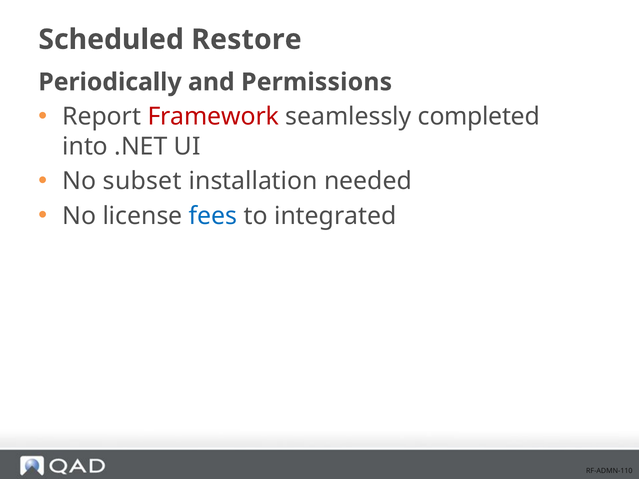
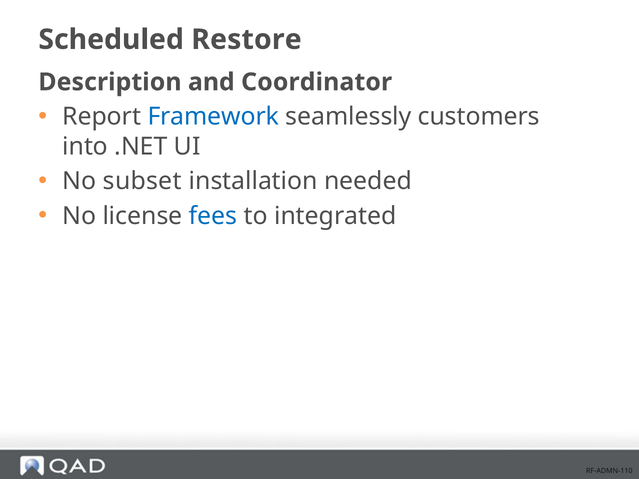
Periodically: Periodically -> Description
Permissions: Permissions -> Coordinator
Framework colour: red -> blue
completed: completed -> customers
